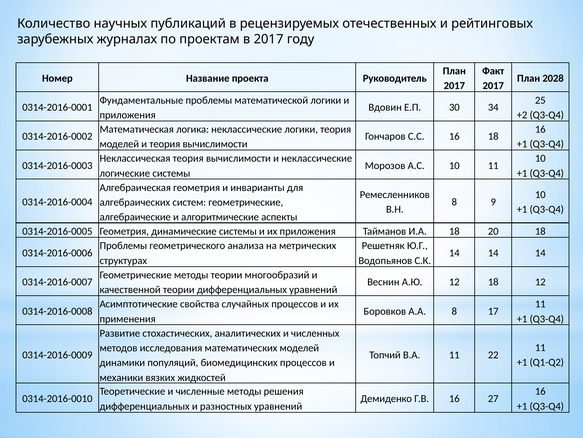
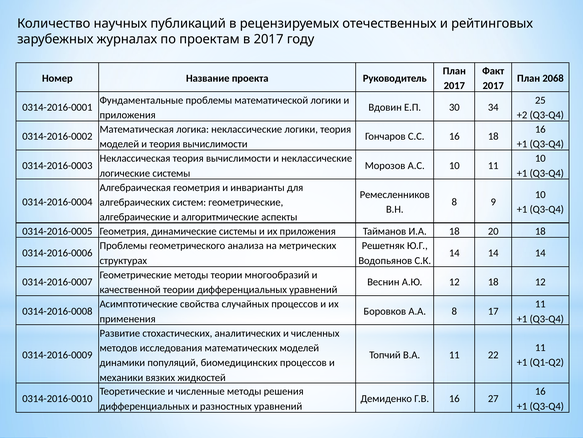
2028: 2028 -> 2068
